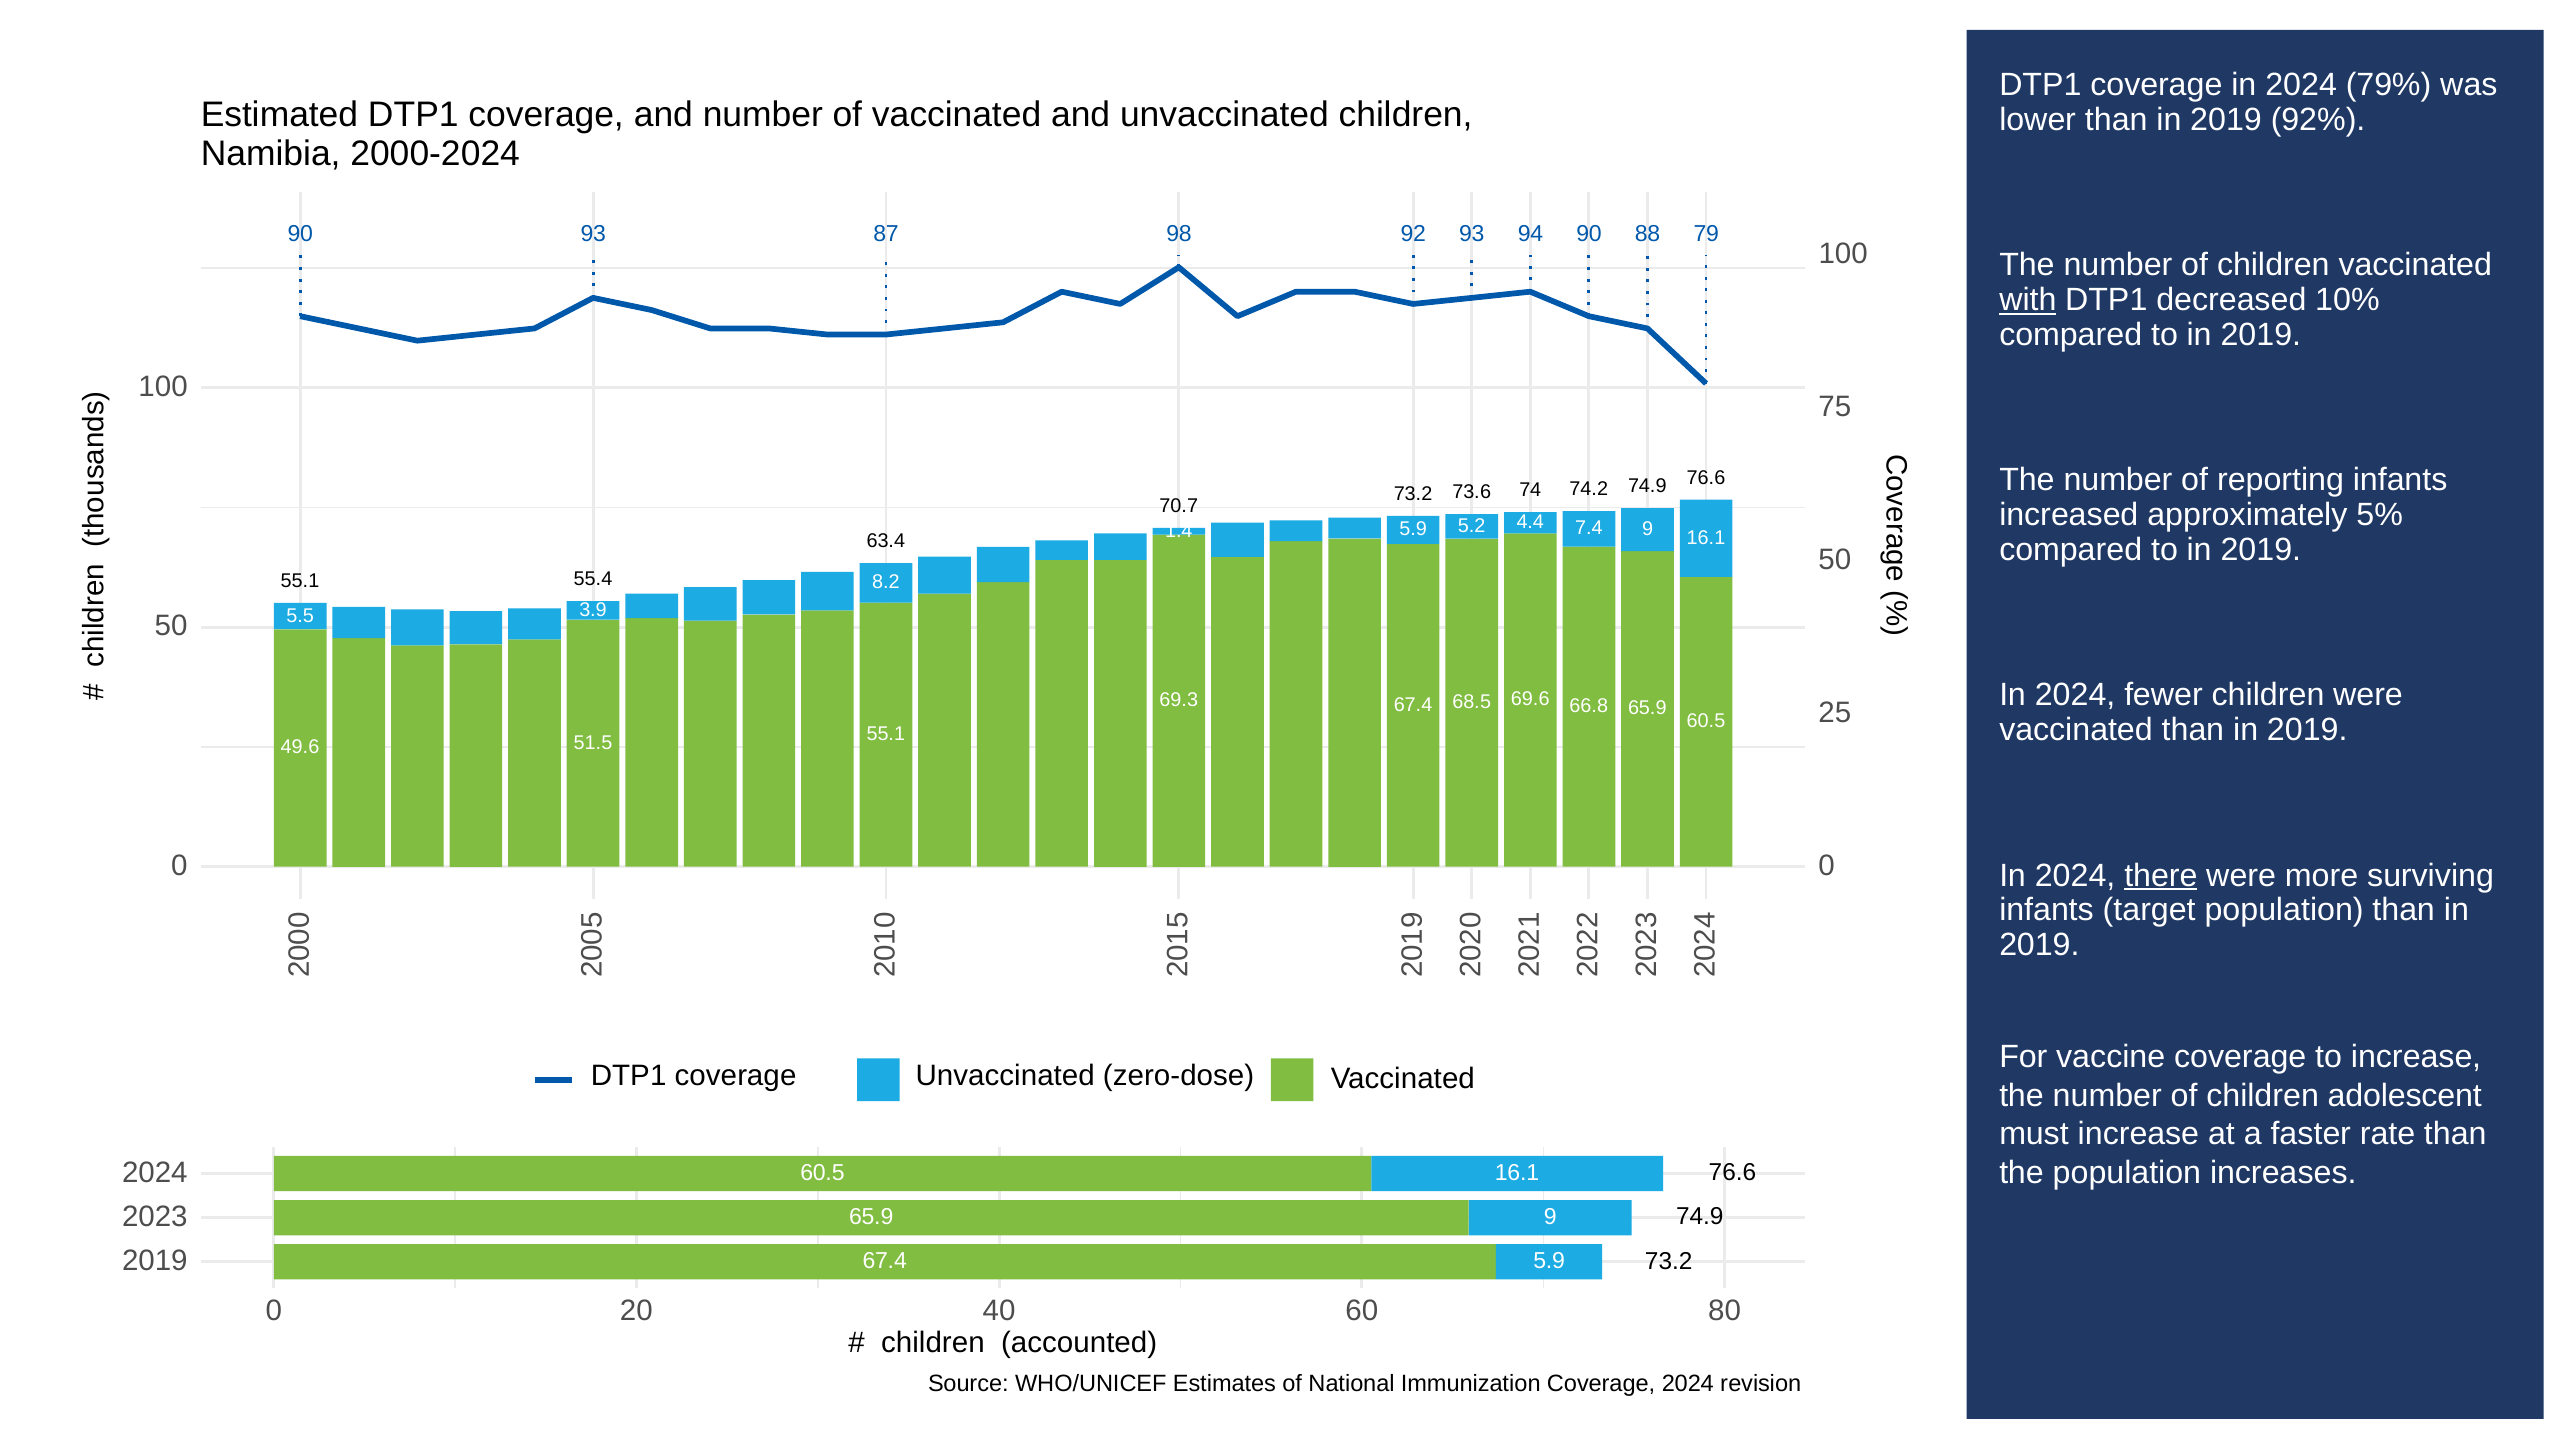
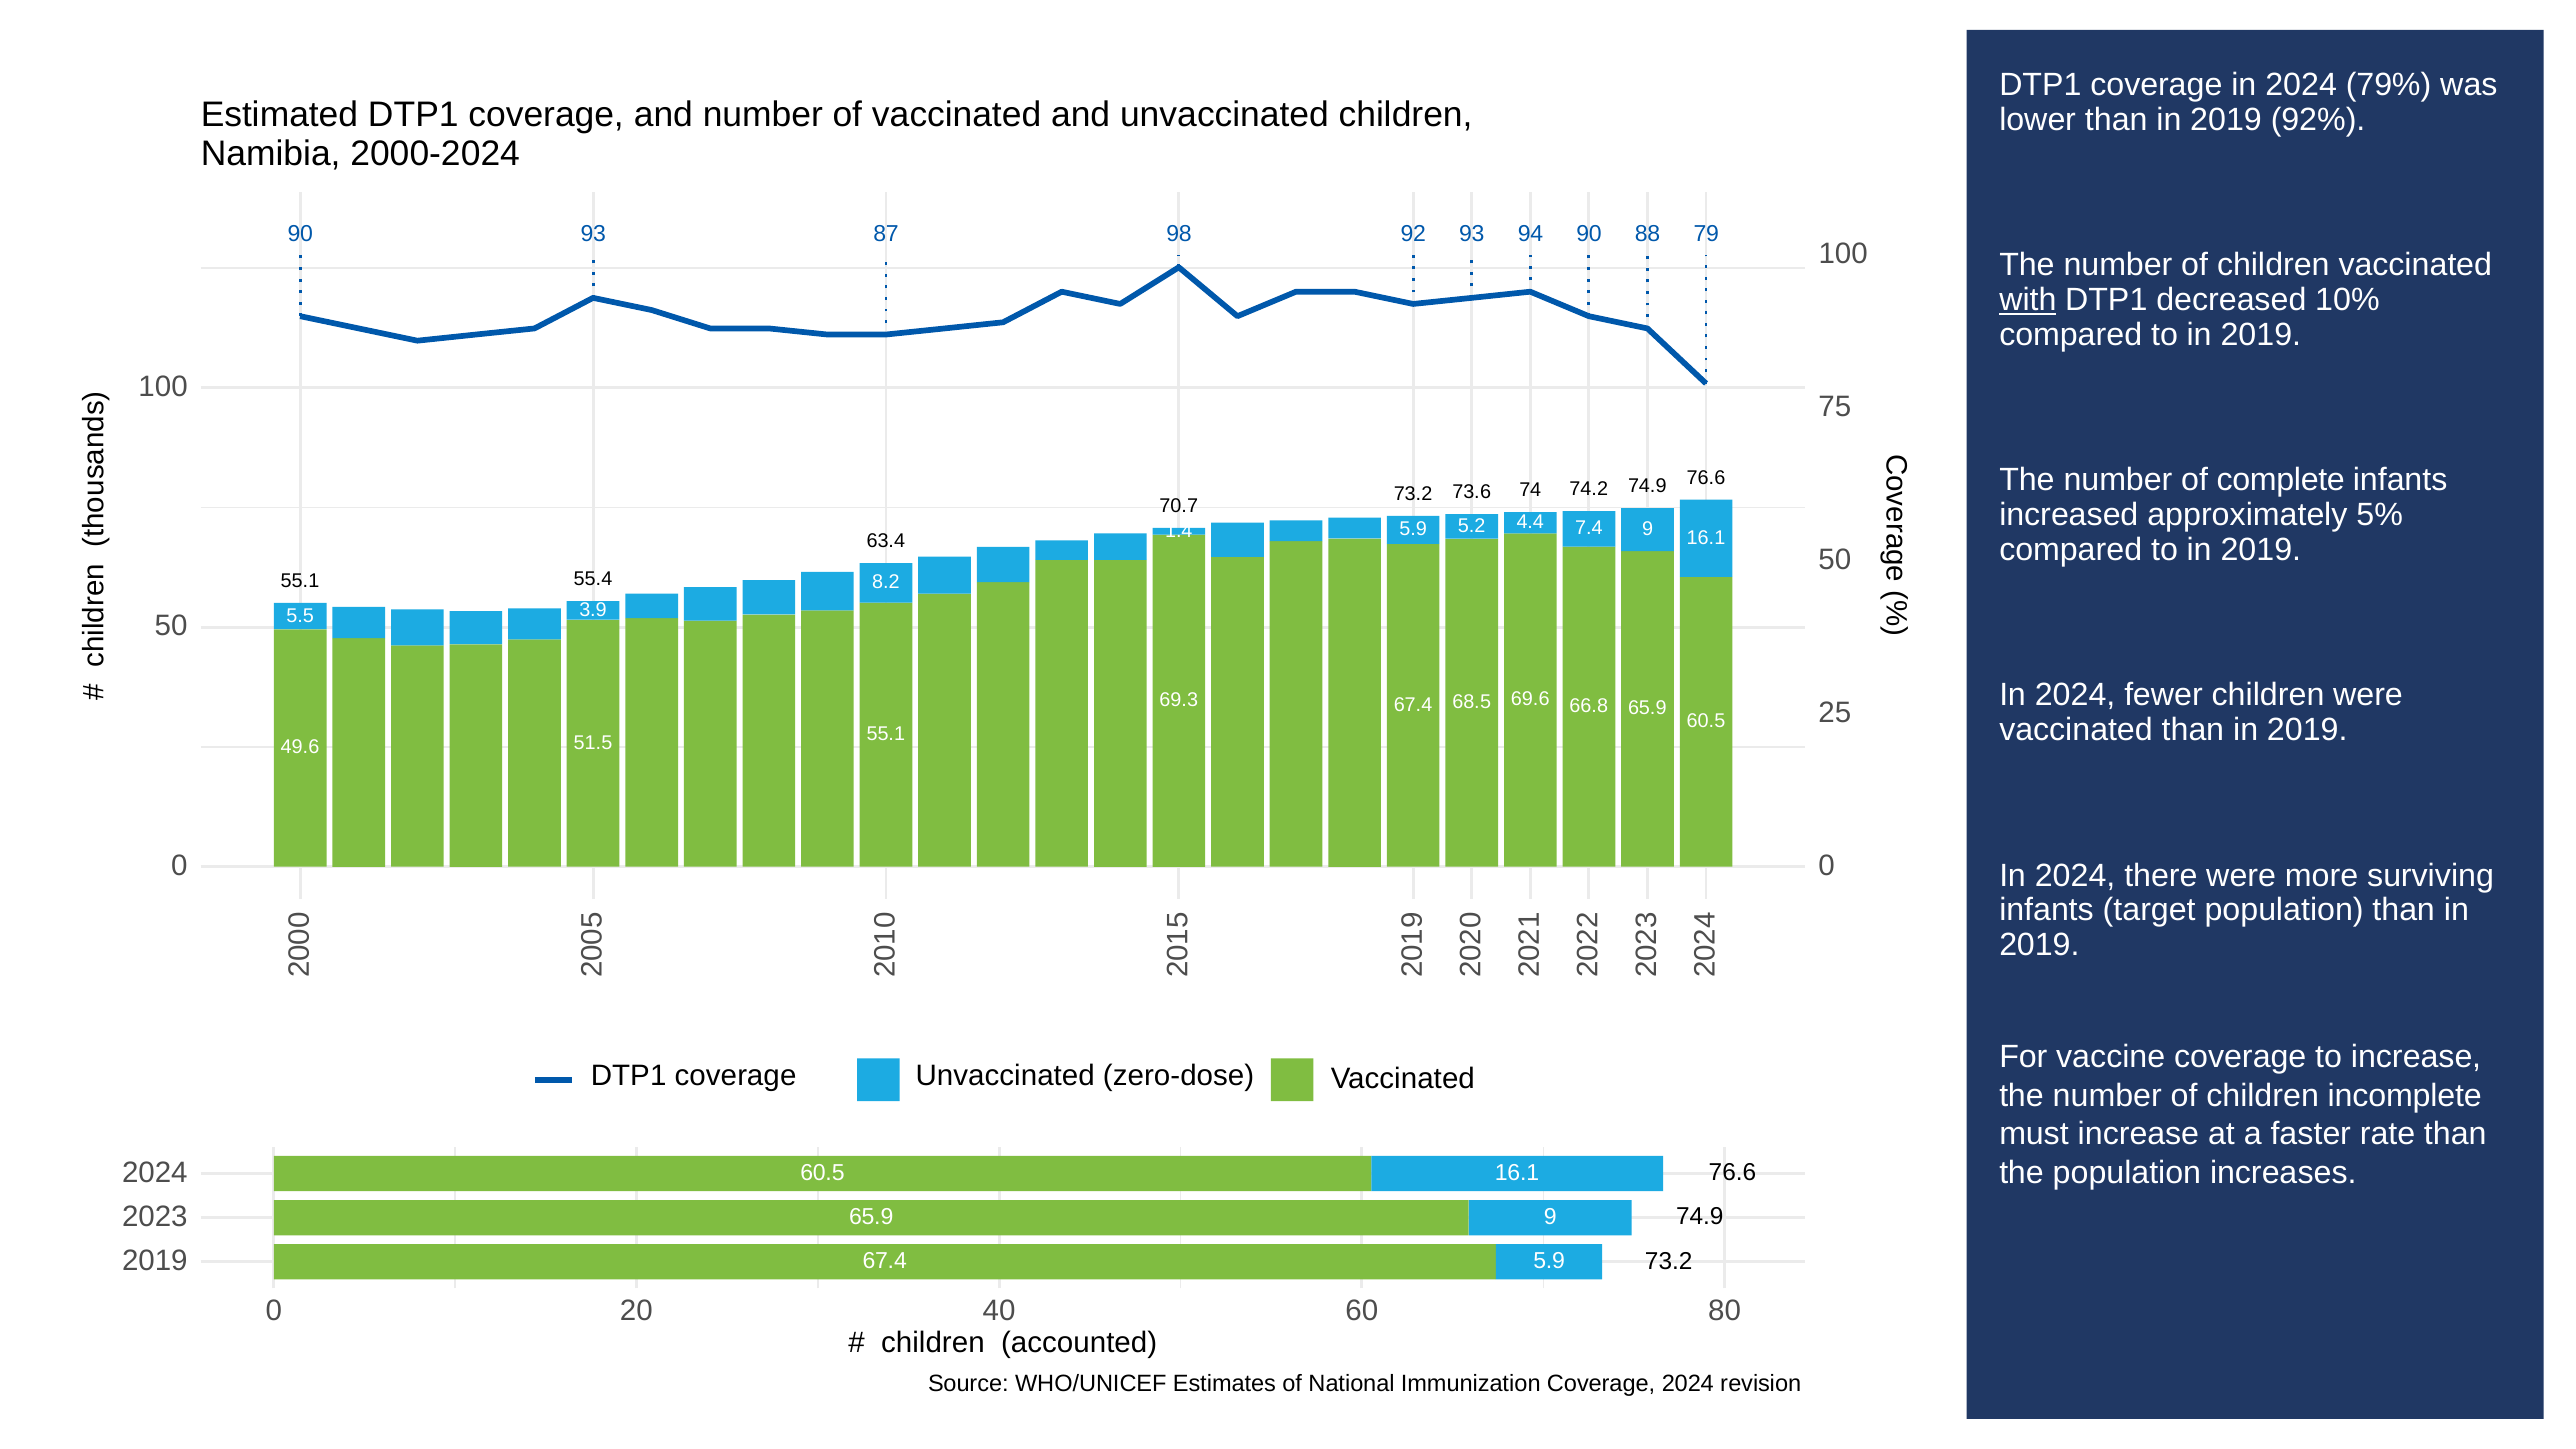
reporting: reporting -> complete
there underline: present -> none
adolescent: adolescent -> incomplete
